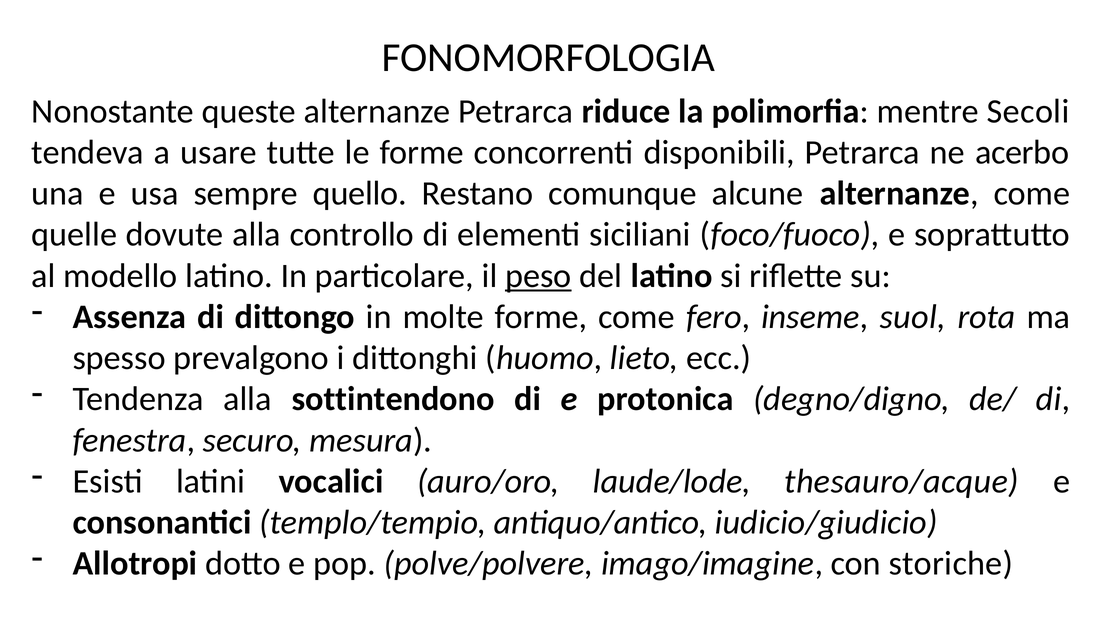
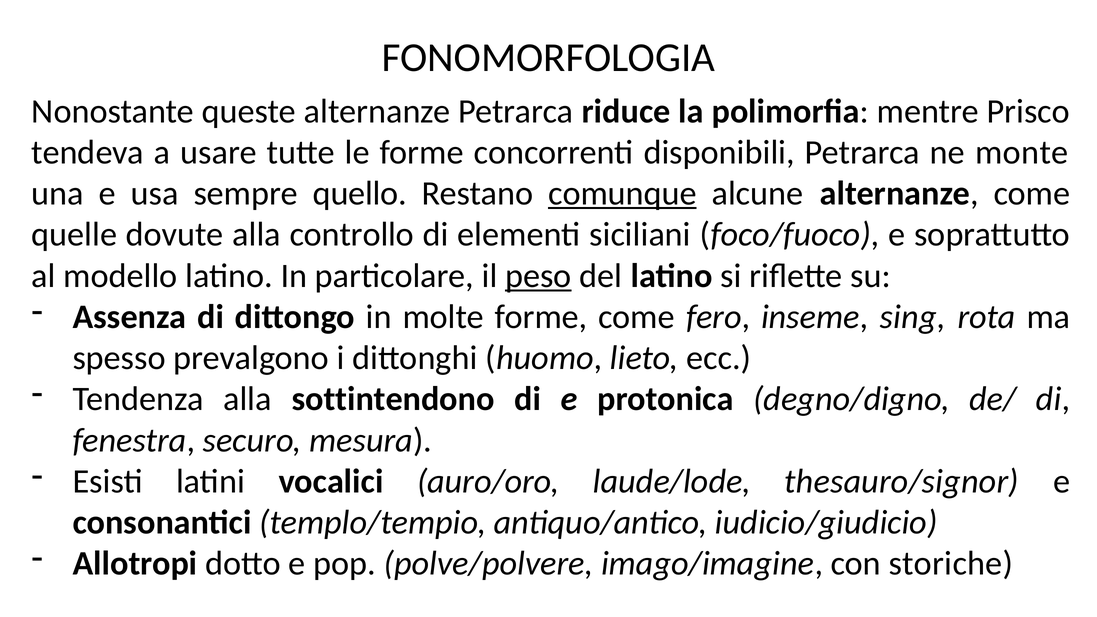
Secoli: Secoli -> Prisco
acerbo: acerbo -> monte
comunque underline: none -> present
suol: suol -> sing
thesauro/acque: thesauro/acque -> thesauro/signor
